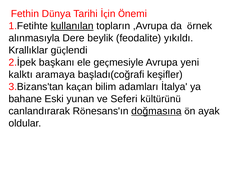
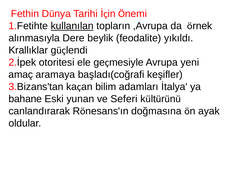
başkanı: başkanı -> otoritesi
kalktı: kalktı -> amaç
doğmasına underline: present -> none
